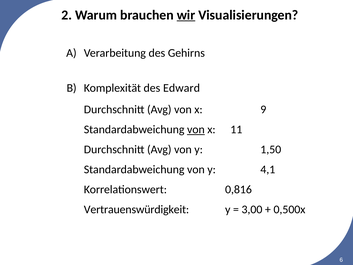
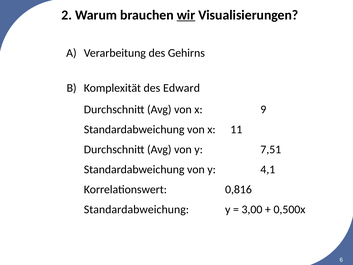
von at (196, 129) underline: present -> none
1,50: 1,50 -> 7,51
Vertrauenswürdigkeit at (137, 209): Vertrauenswürdigkeit -> Standardabweichung
